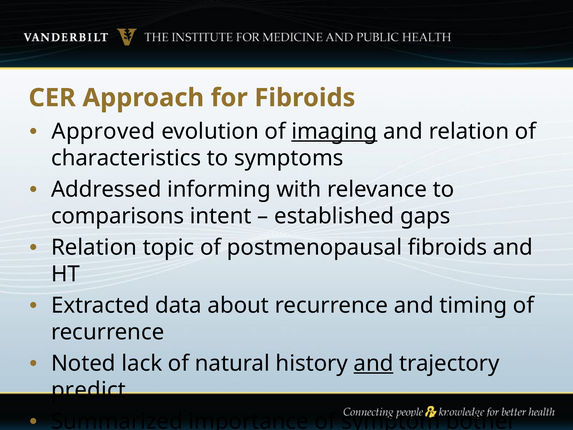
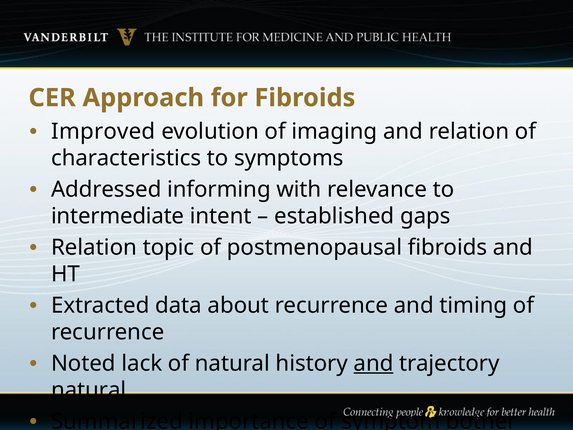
Approved: Approved -> Improved
imaging underline: present -> none
comparisons: comparisons -> intermediate
predict at (89, 390): predict -> natural
